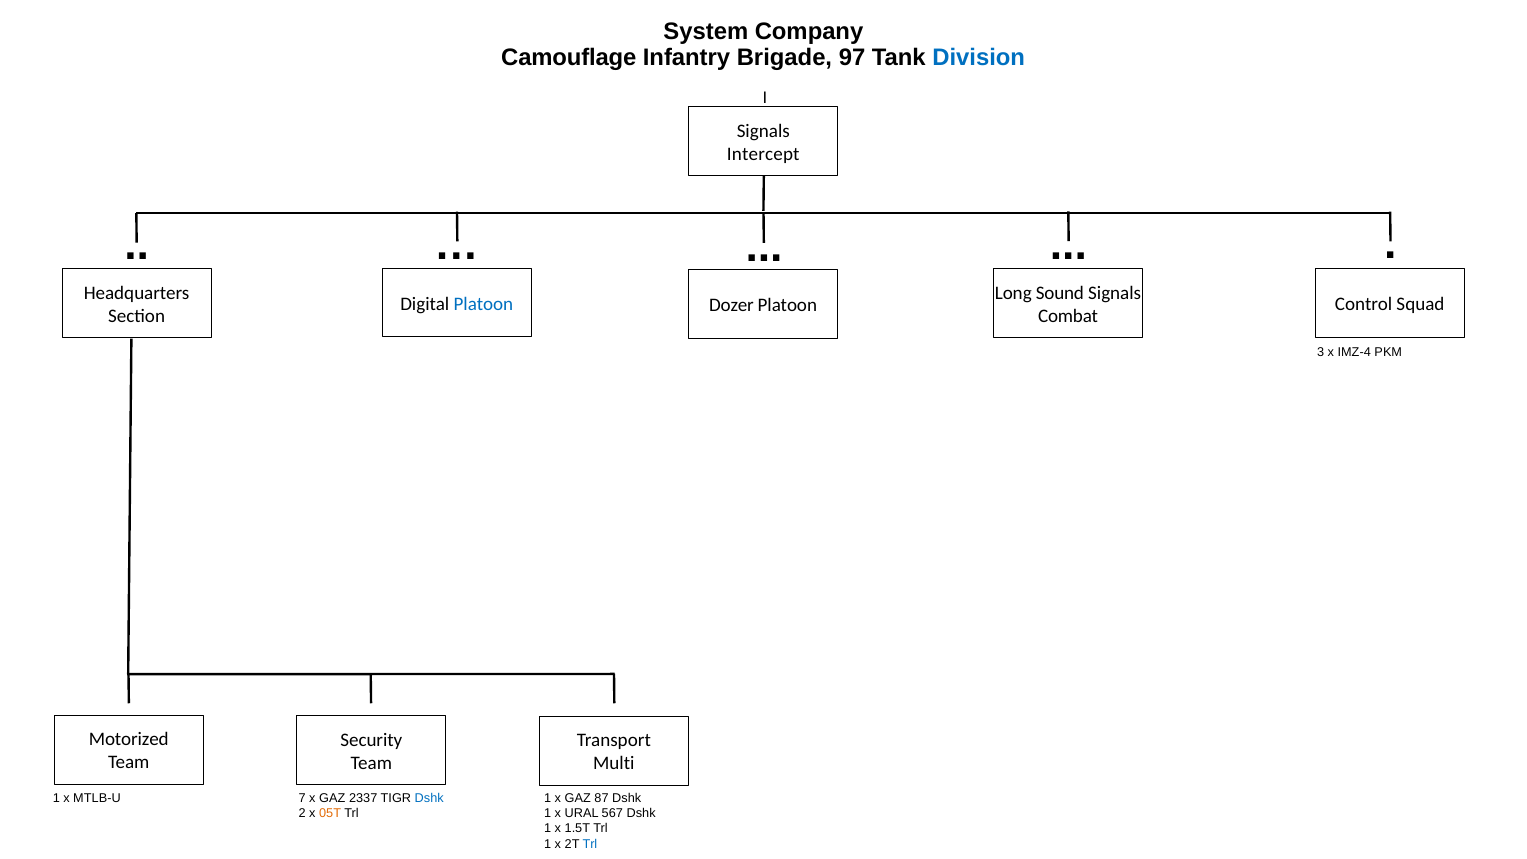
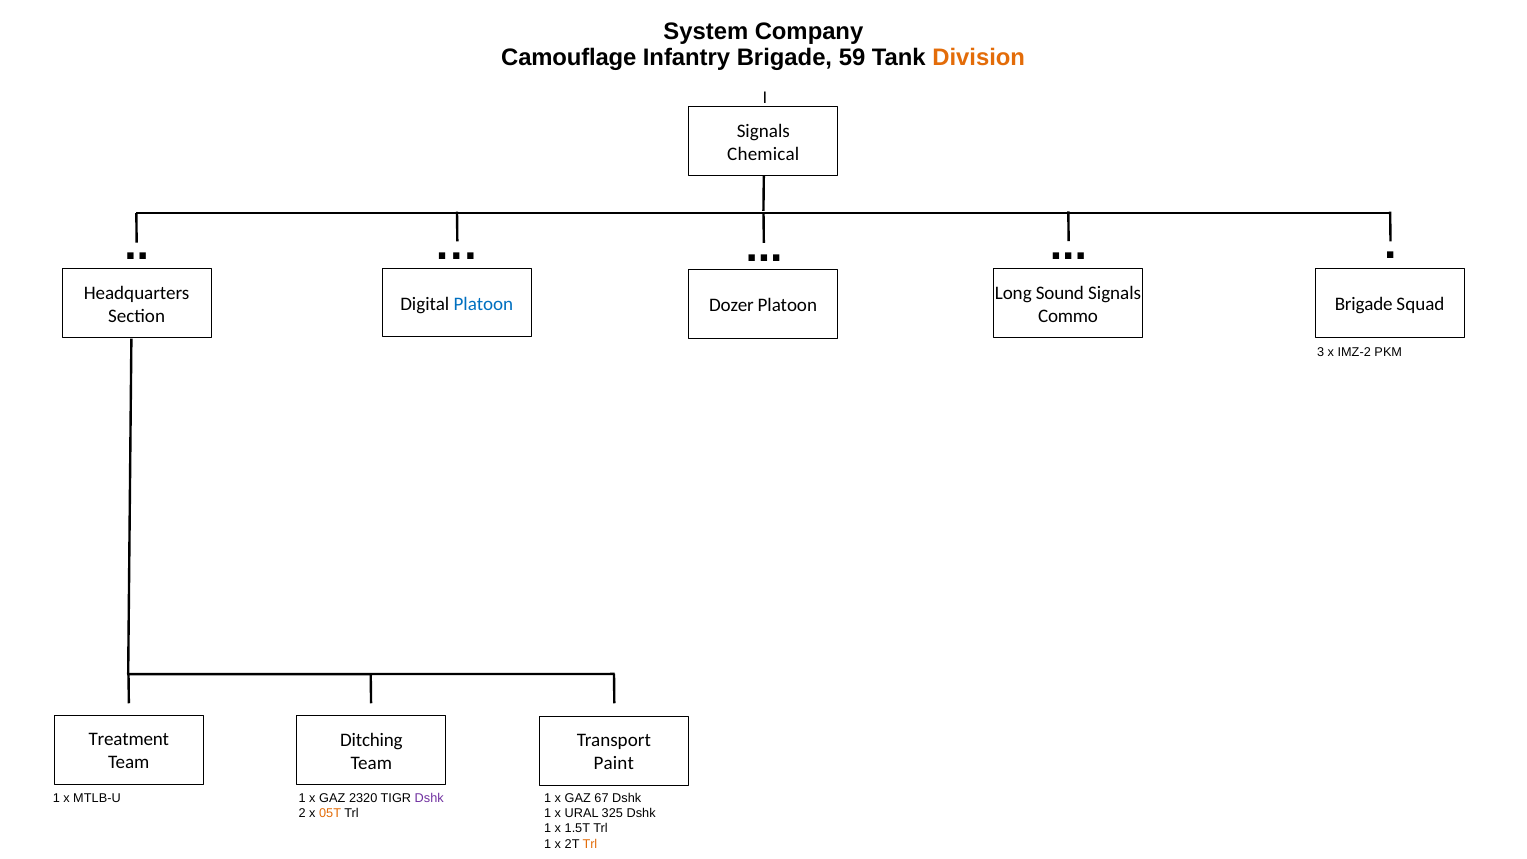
97: 97 -> 59
Division colour: blue -> orange
Intercept: Intercept -> Chemical
Control at (1364, 304): Control -> Brigade
Combat: Combat -> Commo
IMZ-4: IMZ-4 -> IMZ-2
Motorized: Motorized -> Treatment
Security: Security -> Ditching
Multi: Multi -> Paint
MTLB-U 7: 7 -> 1
2337: 2337 -> 2320
Dshk at (429, 798) colour: blue -> purple
87: 87 -> 67
567: 567 -> 325
Trl at (590, 844) colour: blue -> orange
